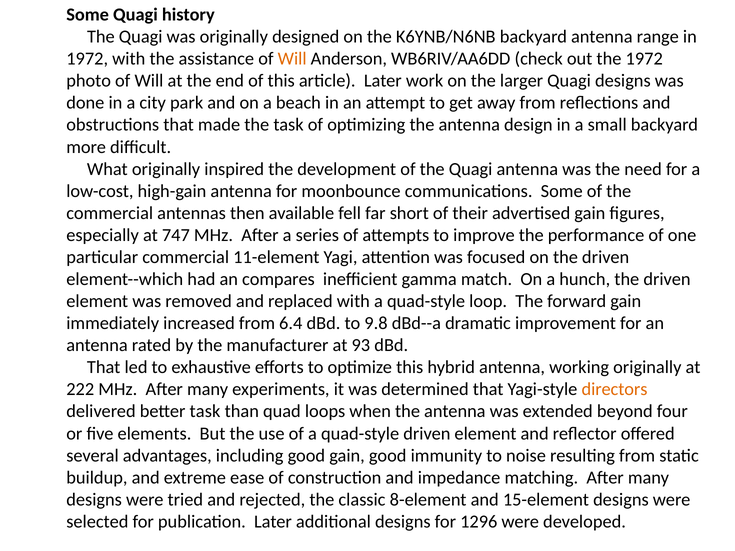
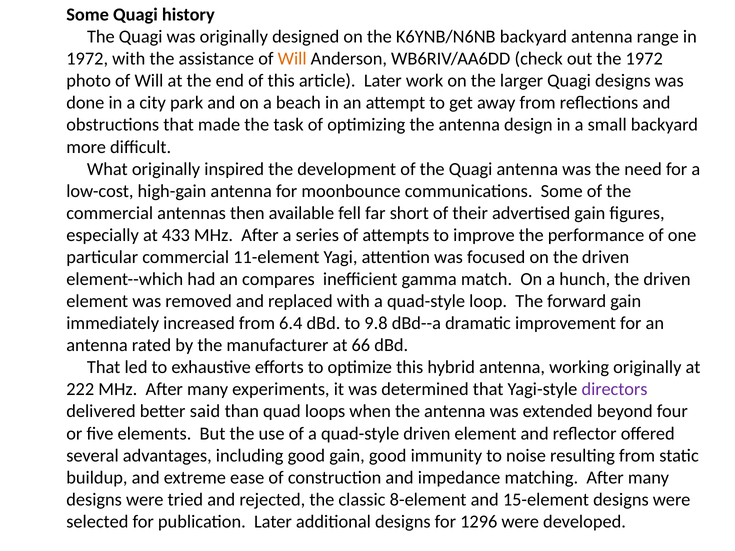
747: 747 -> 433
93: 93 -> 66
directors colour: orange -> purple
better task: task -> said
